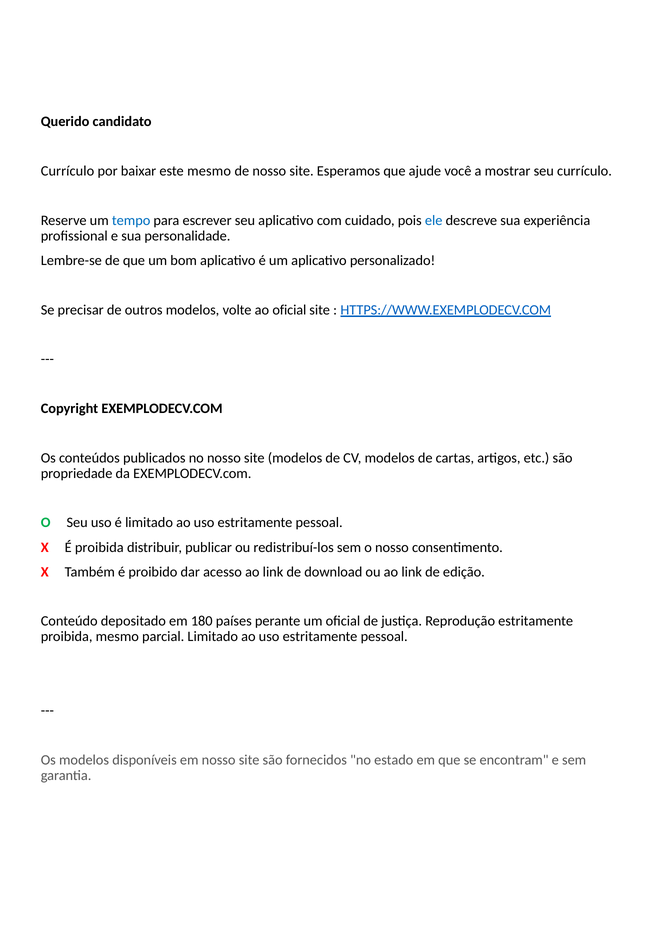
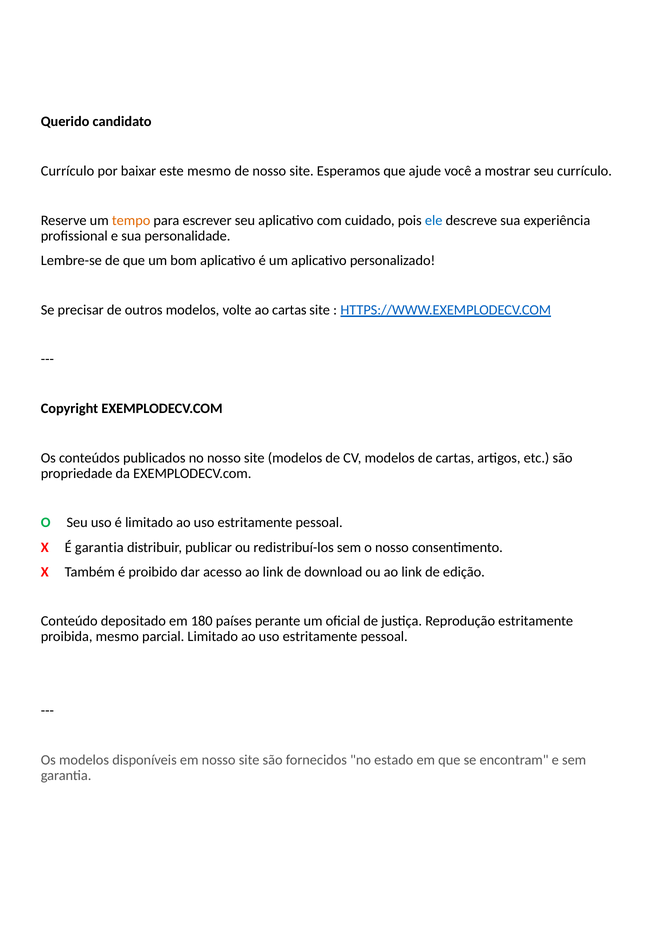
tempo colour: blue -> orange
ao oficial: oficial -> cartas
É proibida: proibida -> garantia
